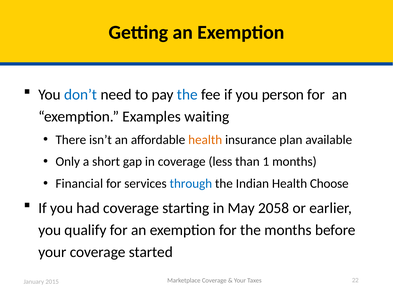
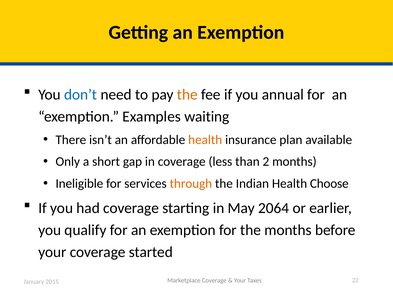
the at (187, 94) colour: blue -> orange
person: person -> annual
1: 1 -> 2
Financial: Financial -> Ineligible
through colour: blue -> orange
2058: 2058 -> 2064
